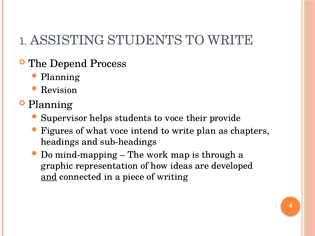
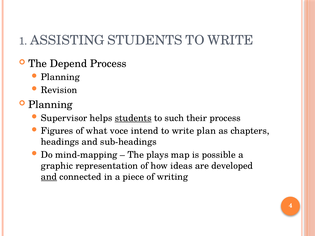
students at (133, 118) underline: none -> present
to voce: voce -> such
their provide: provide -> process
work: work -> plays
through: through -> possible
